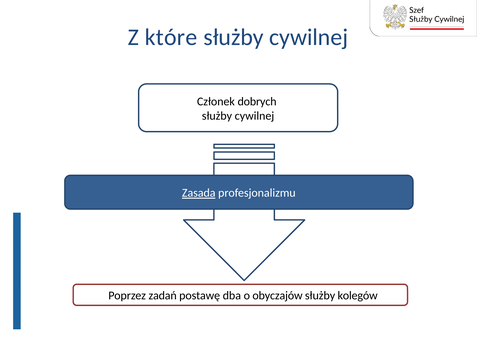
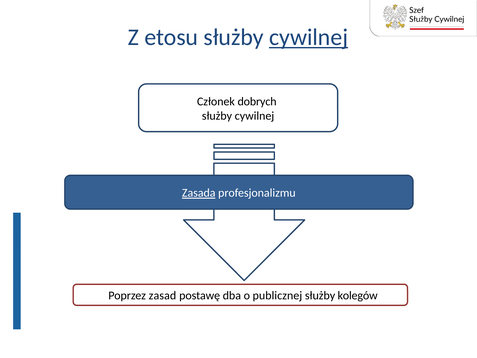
które: które -> etosu
cywilnej at (309, 37) underline: none -> present
zadań: zadań -> zasad
obyczajów: obyczajów -> publicznej
